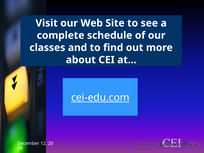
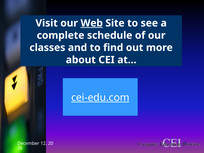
Web underline: none -> present
